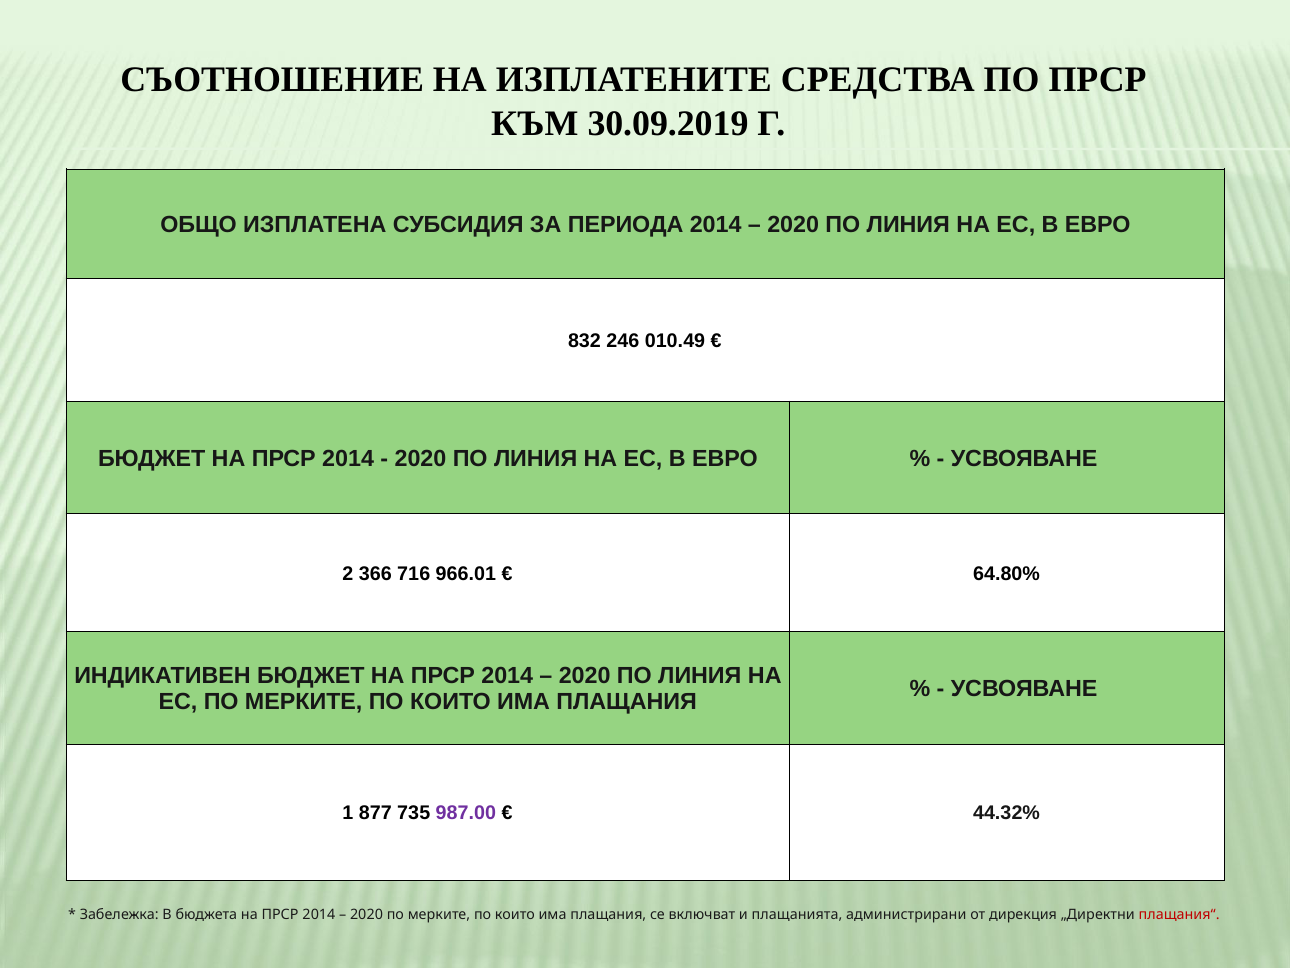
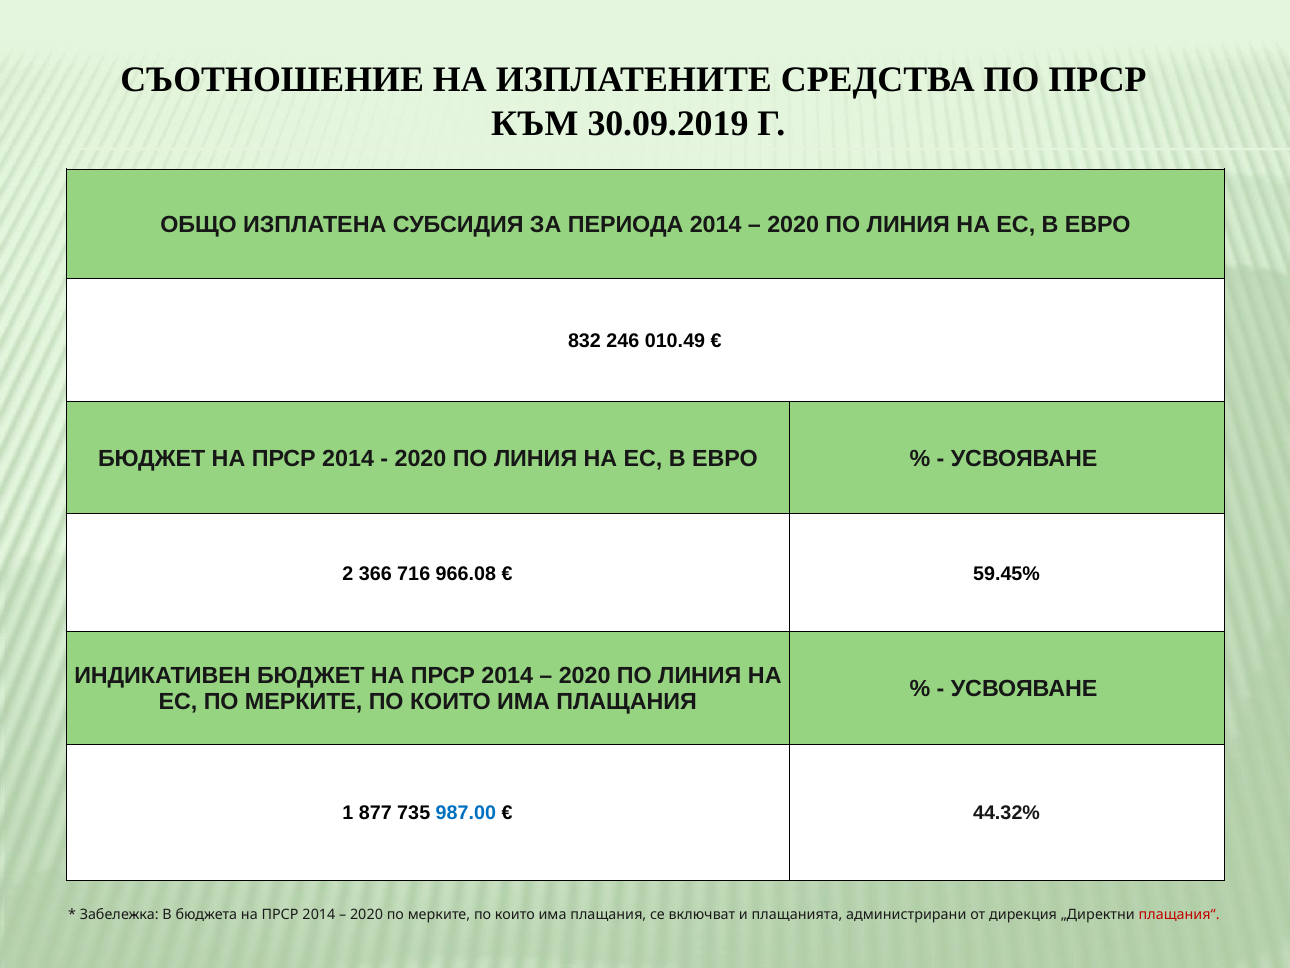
966.01: 966.01 -> 966.08
64.80%: 64.80% -> 59.45%
987.00 colour: purple -> blue
